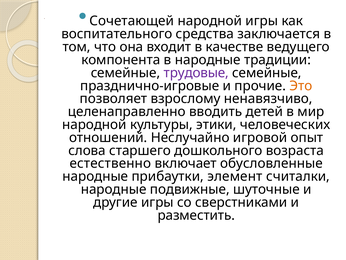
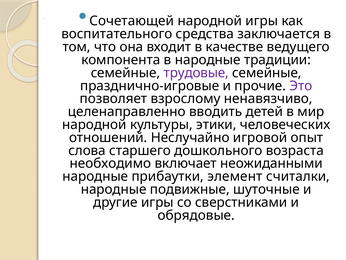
Это colour: orange -> purple
естественно: естественно -> необходимо
обусловленные: обусловленные -> неожиданными
разместить: разместить -> обрядовые
